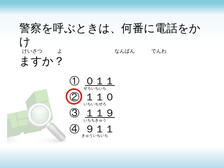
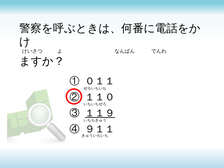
０１１ underline: present -> none
